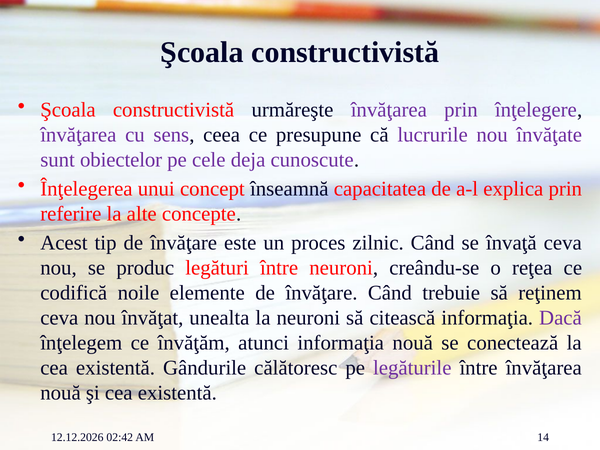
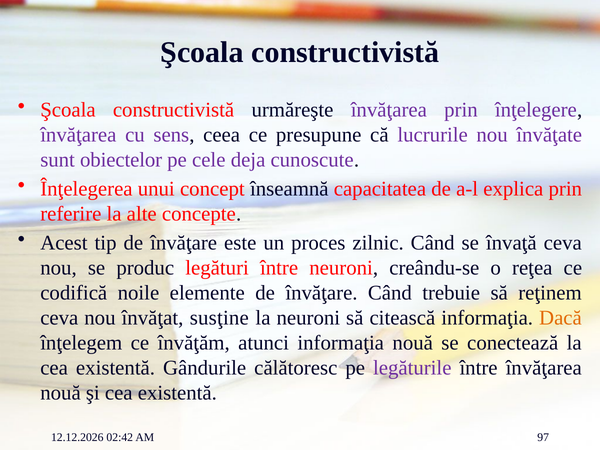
unealta: unealta -> susţine
Dacă colour: purple -> orange
14: 14 -> 97
